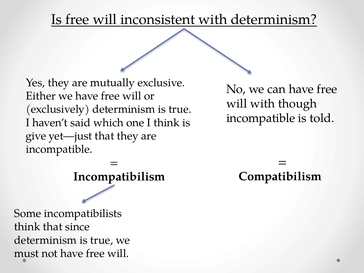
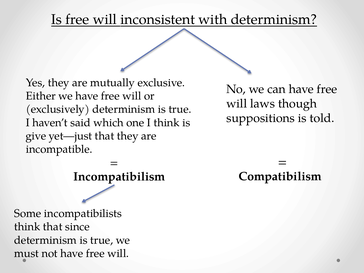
will with: with -> laws
incompatible at (261, 118): incompatible -> suppositions
